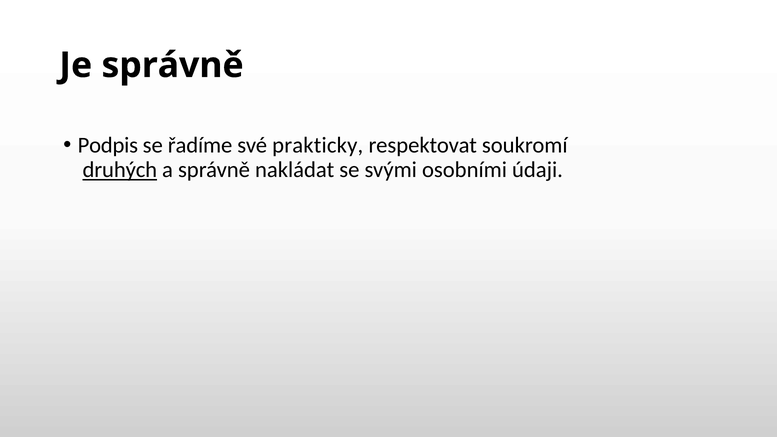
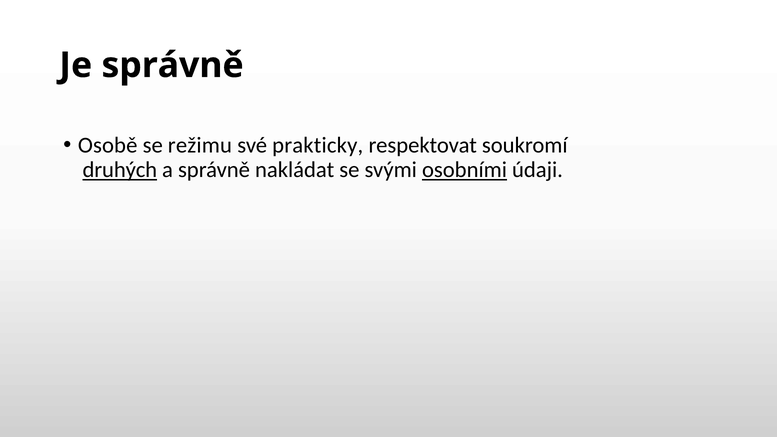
Podpis: Podpis -> Osobě
řadíme: řadíme -> režimu
osobními underline: none -> present
